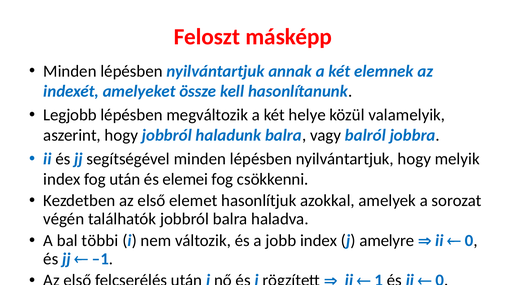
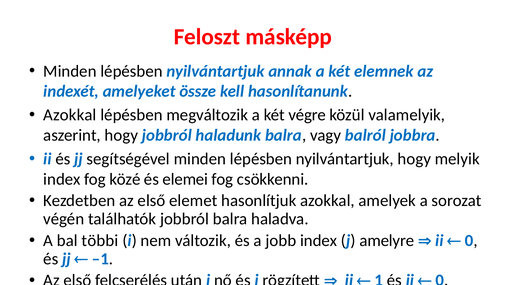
Legjobb at (70, 115): Legjobb -> Azokkal
helye: helye -> végre
fog után: után -> közé
